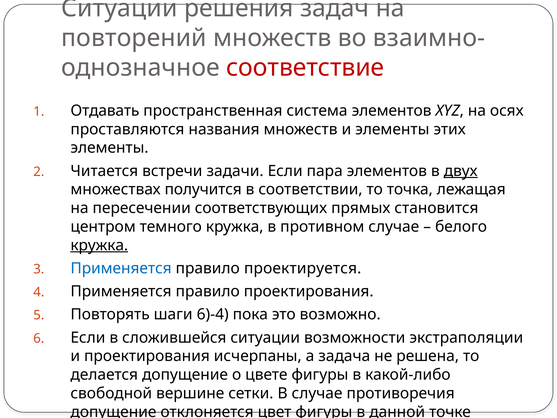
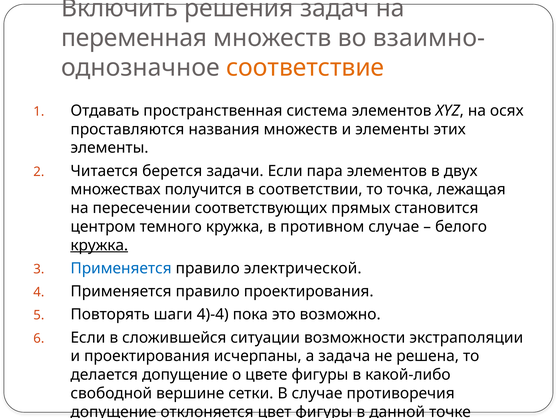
Ситуации at (119, 8): Ситуации -> Включить
повторений: повторений -> переменная
соответствие colour: red -> orange
встречи: встречи -> берется
двух underline: present -> none
проектируется: проектируется -> электрической
6)-4: 6)-4 -> 4)-4
